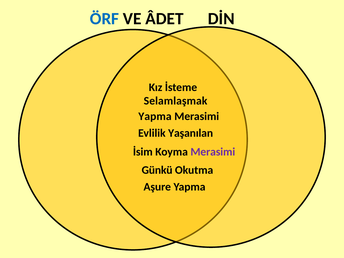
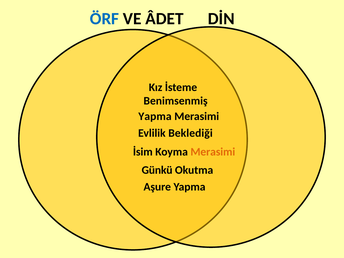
Selamlaşmak: Selamlaşmak -> Benimsenmiş
Yaşanılan: Yaşanılan -> Beklediği
Merasimi at (213, 152) colour: purple -> orange
